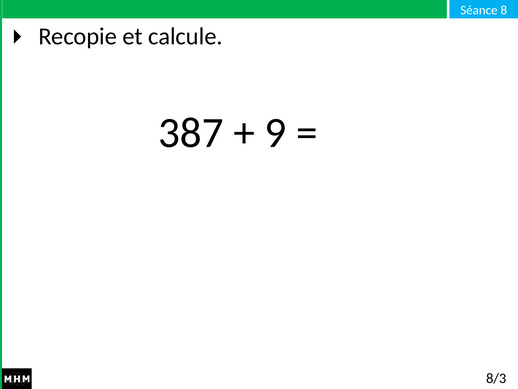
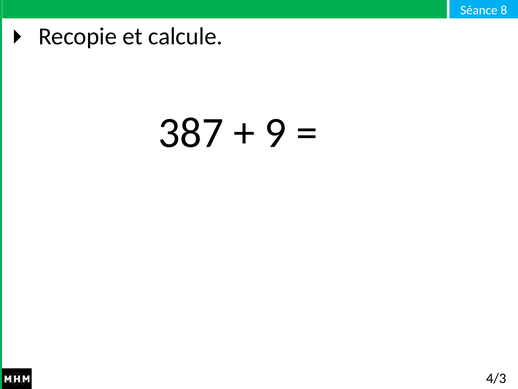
8/3: 8/3 -> 4/3
